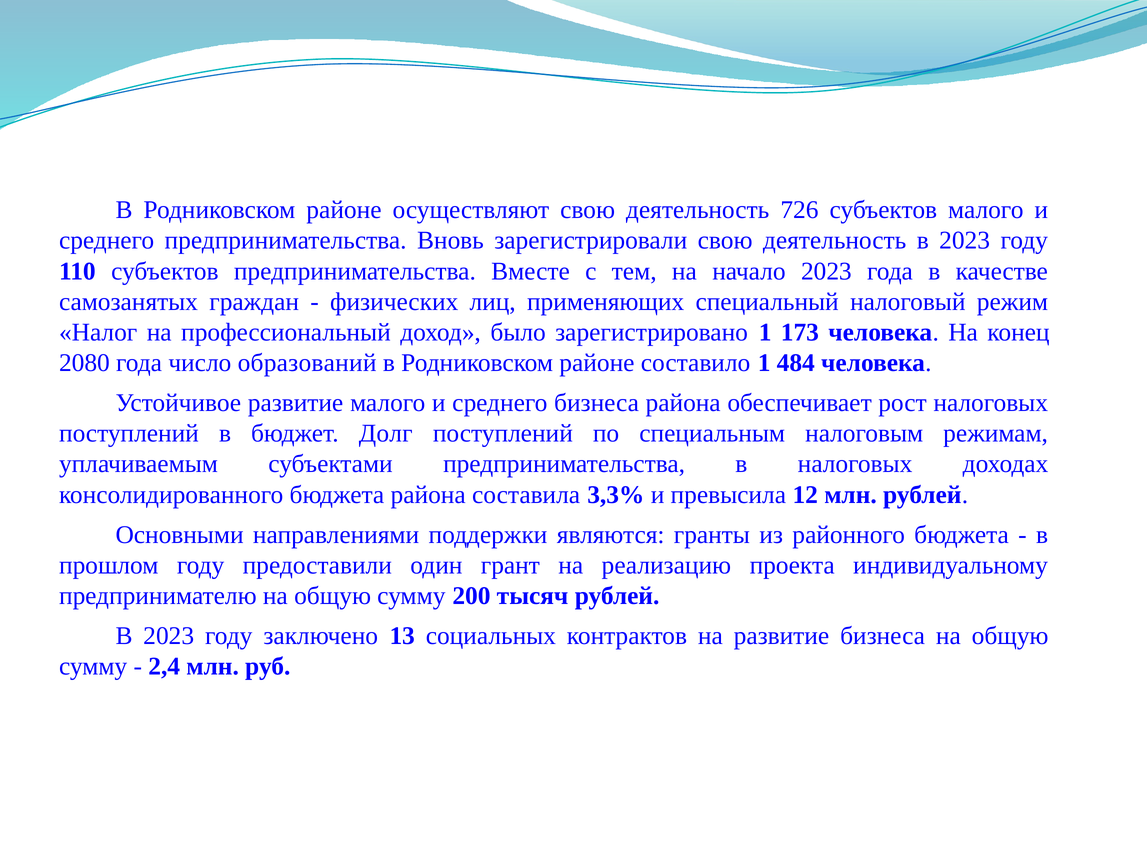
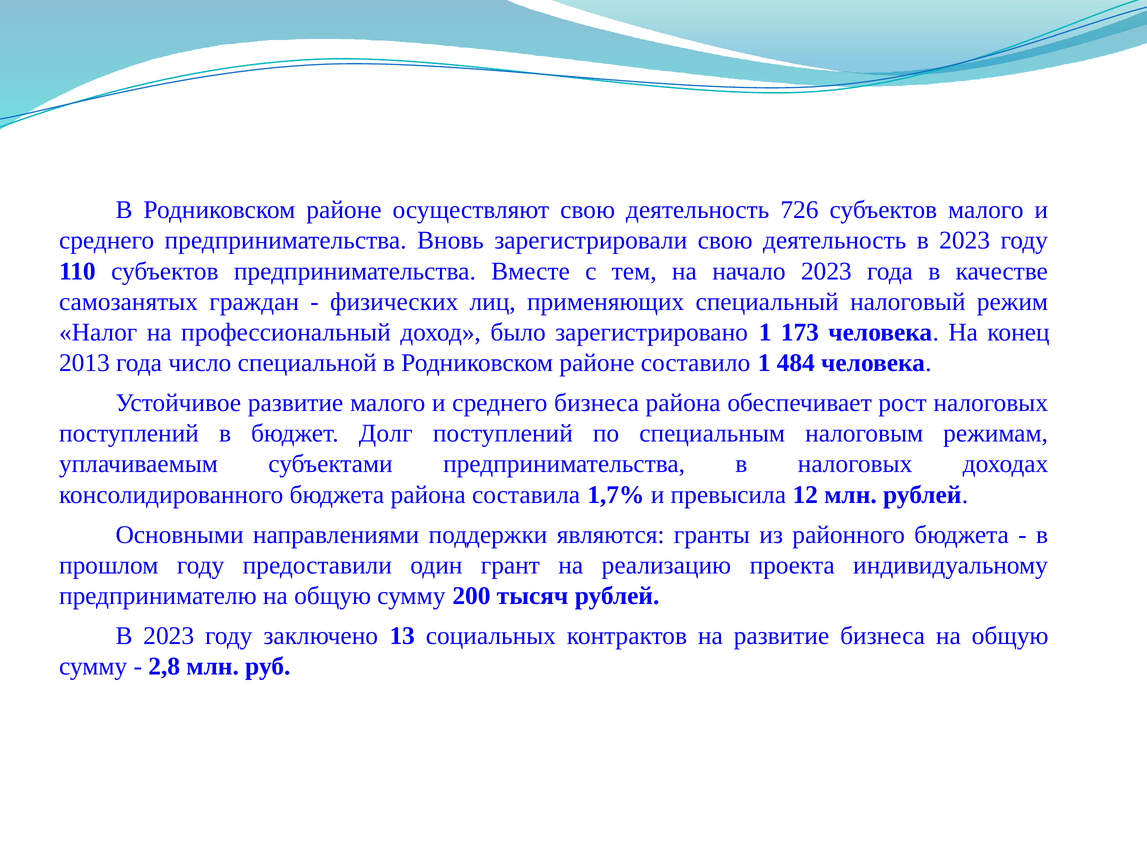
2080: 2080 -> 2013
образований: образований -> специальной
3,3%: 3,3% -> 1,7%
2,4: 2,4 -> 2,8
